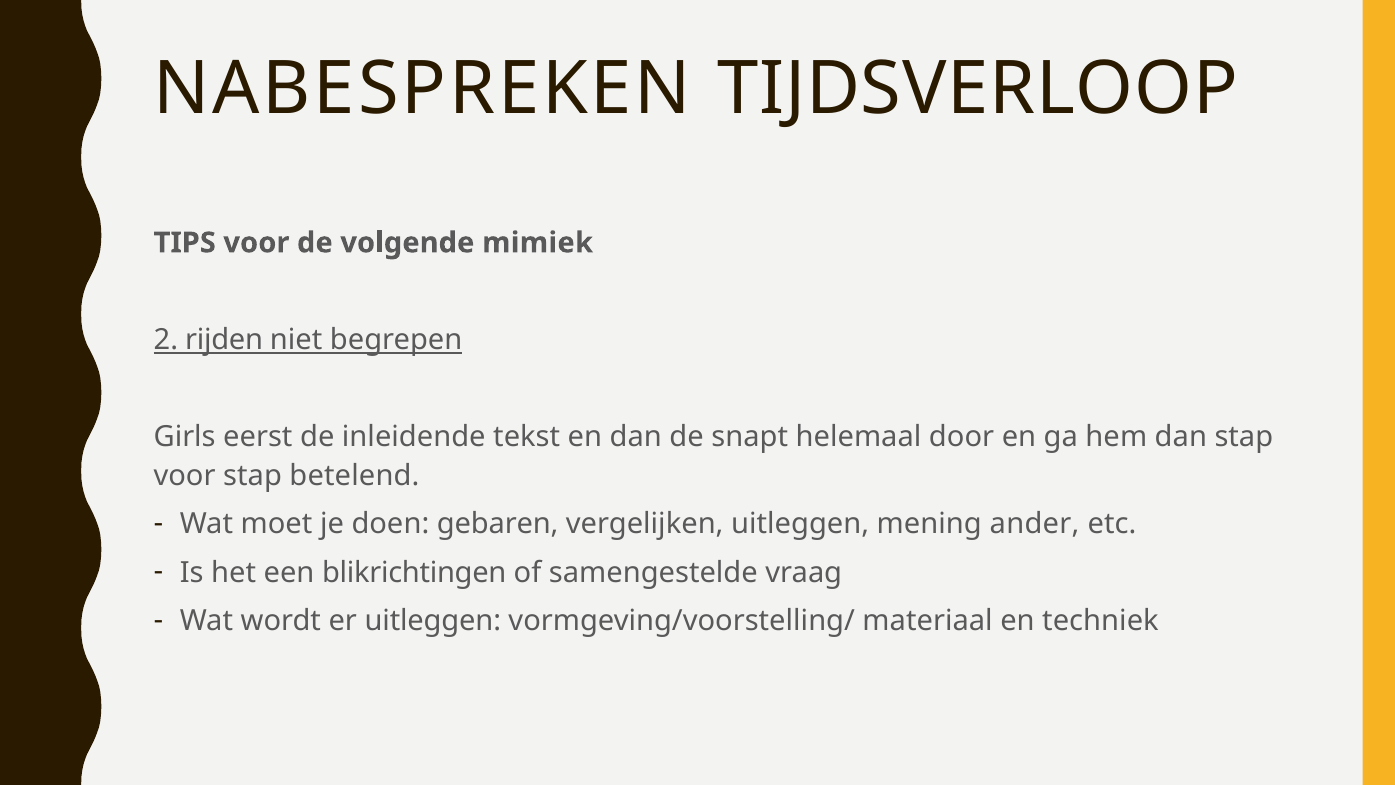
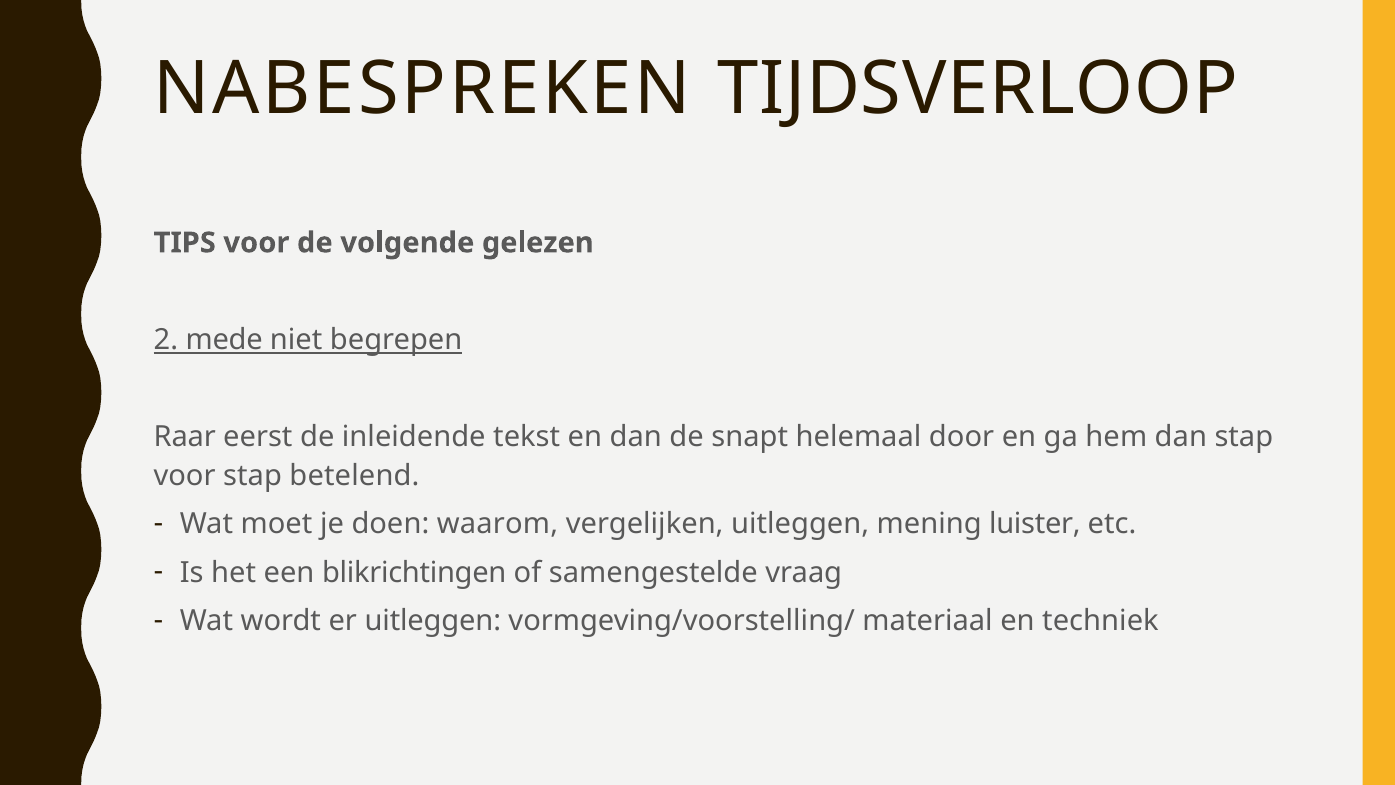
mimiek: mimiek -> gelezen
rijden: rijden -> mede
Girls: Girls -> Raar
gebaren: gebaren -> waarom
ander: ander -> luister
